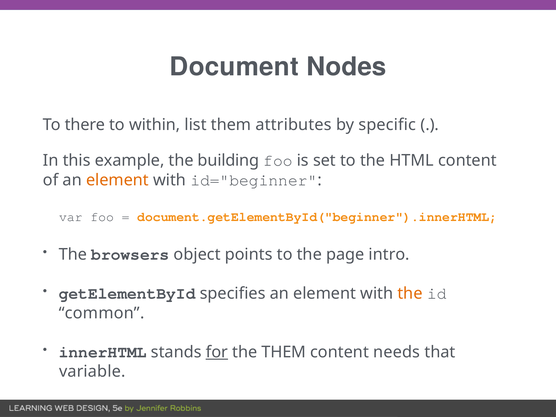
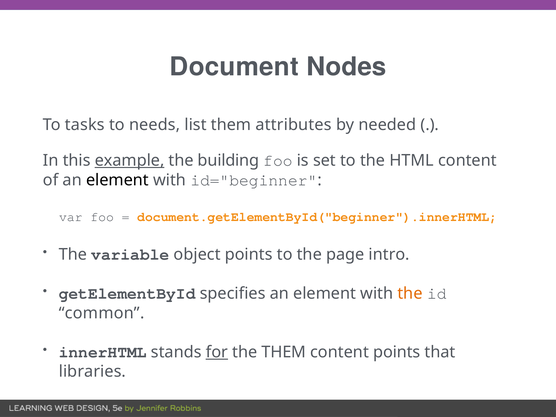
there: there -> tasks
within: within -> needs
specific: specific -> needed
example underline: none -> present
element at (117, 180) colour: orange -> black
browsers: browsers -> variable
content needs: needs -> points
variable: variable -> libraries
